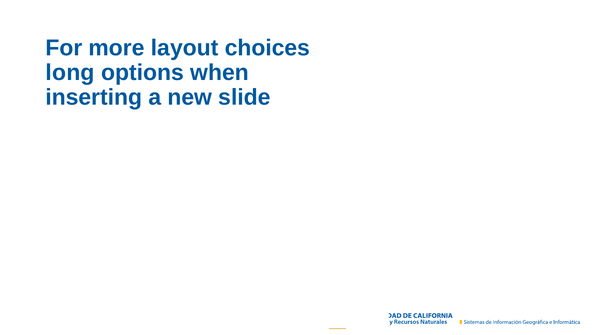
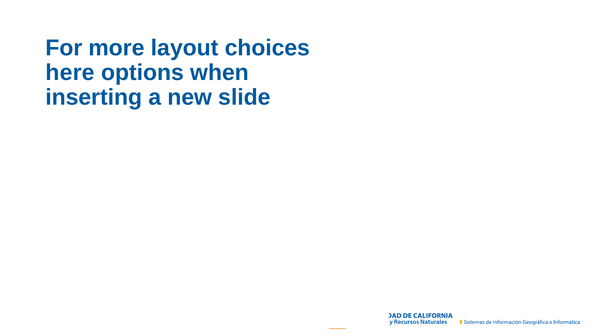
long: long -> here
